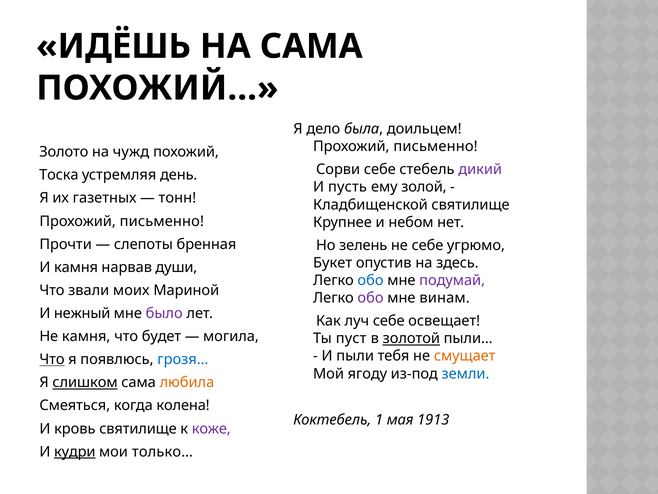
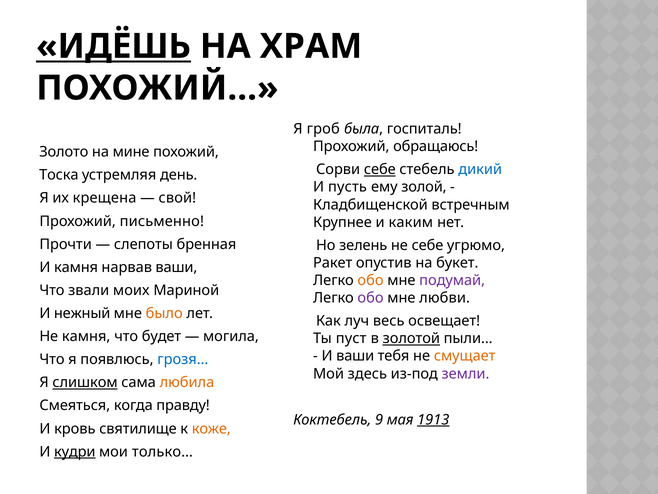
ИДЁШЬ underline: none -> present
НА САМА: САМА -> ХРАМ
дело: дело -> гроб
доильцем: доильцем -> госпиталь
письменно at (436, 146): письменно -> обращаюсь
чужд: чужд -> мине
себе at (380, 169) underline: none -> present
дикий colour: purple -> blue
газетных: газетных -> крещена
тонн: тонн -> свой
Кладбищенской святилище: святилище -> встречным
небом: небом -> каким
Букет: Букет -> Ракет
здесь: здесь -> букет
нарвав души: души -> ваши
обо at (371, 280) colour: blue -> orange
винам: винам -> любви
было colour: purple -> orange
луч себе: себе -> весь
И пыли: пыли -> ваши
Что at (52, 359) underline: present -> none
ягоду: ягоду -> здесь
земли colour: blue -> purple
колена: колена -> правду
1: 1 -> 9
1913 underline: none -> present
коже colour: purple -> orange
